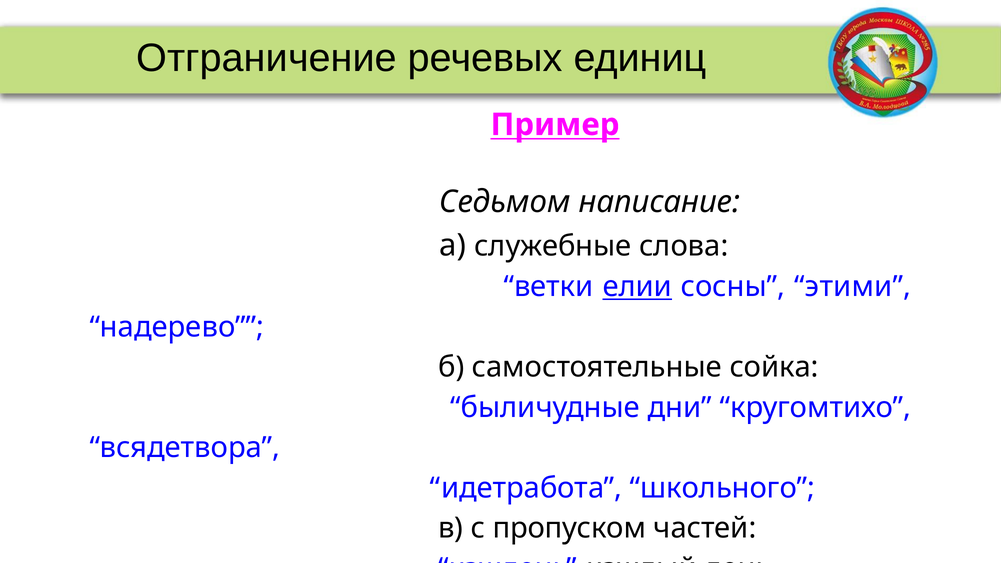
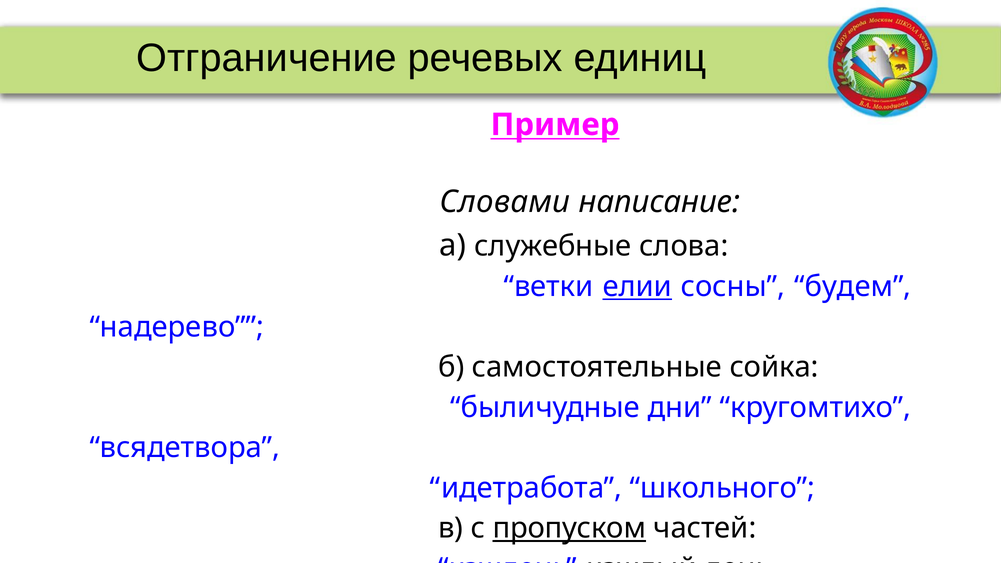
Седьмом: Седьмом -> Словами
этими: этими -> будем
пропуском underline: none -> present
